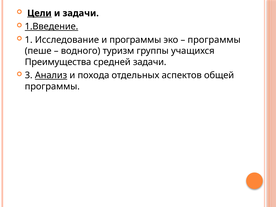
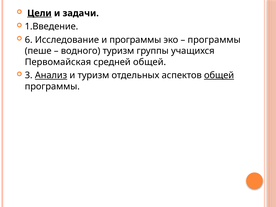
1.Введение underline: present -> none
1: 1 -> 6
Преимущества: Преимущества -> Первомайская
средней задачи: задачи -> общей
и похода: похода -> туризм
общей at (219, 75) underline: none -> present
